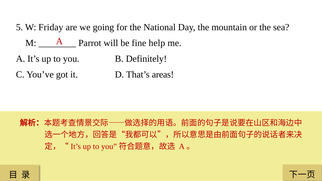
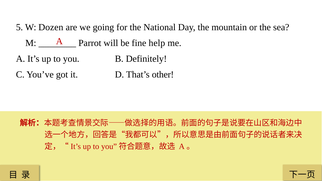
Friday: Friday -> Dozen
areas: areas -> other
